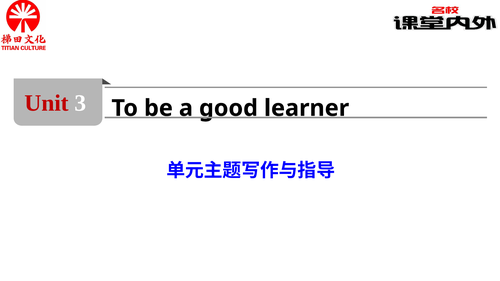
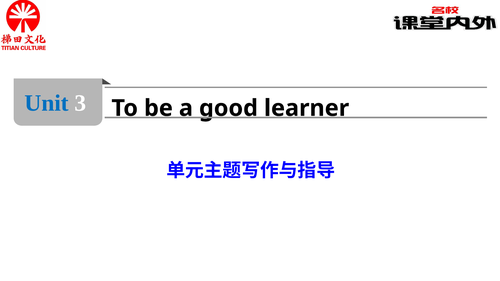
Unit colour: red -> blue
